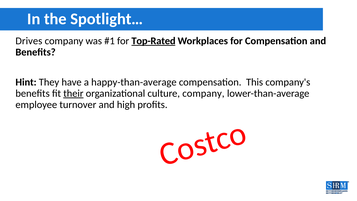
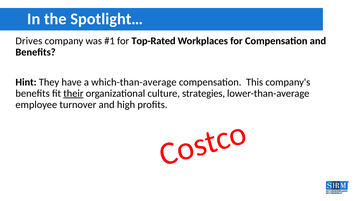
Top-Rated underline: present -> none
happy-than-average: happy-than-average -> which-than-average
culture company: company -> strategies
